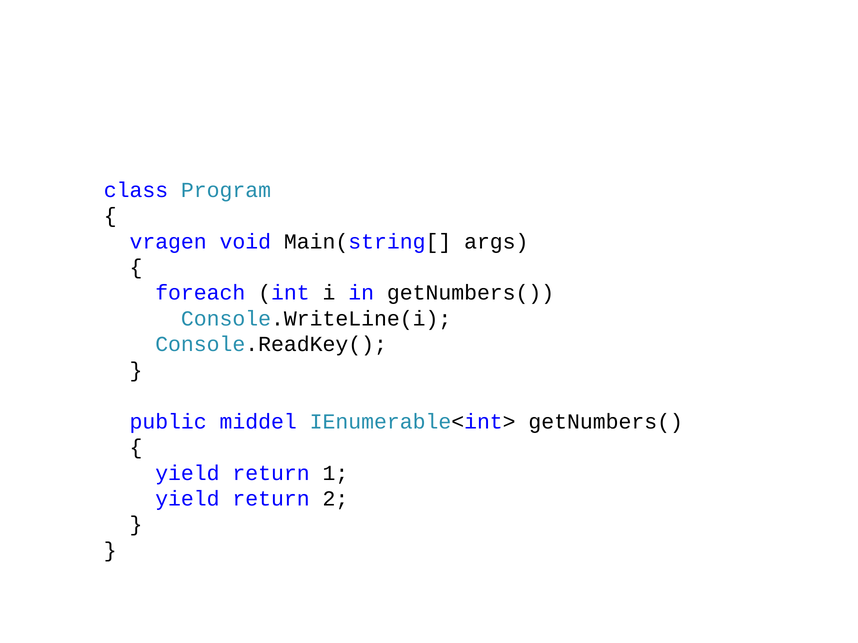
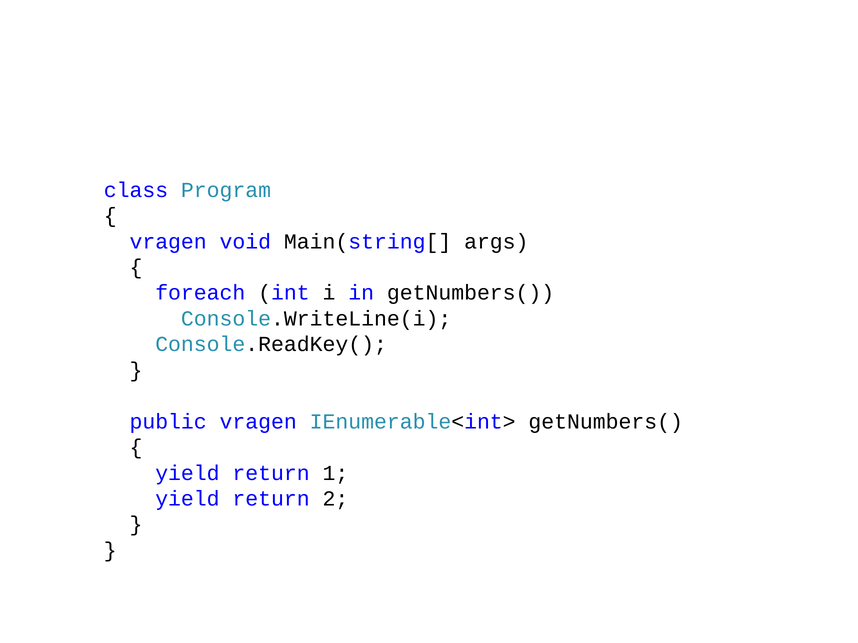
public middel: middel -> vragen
